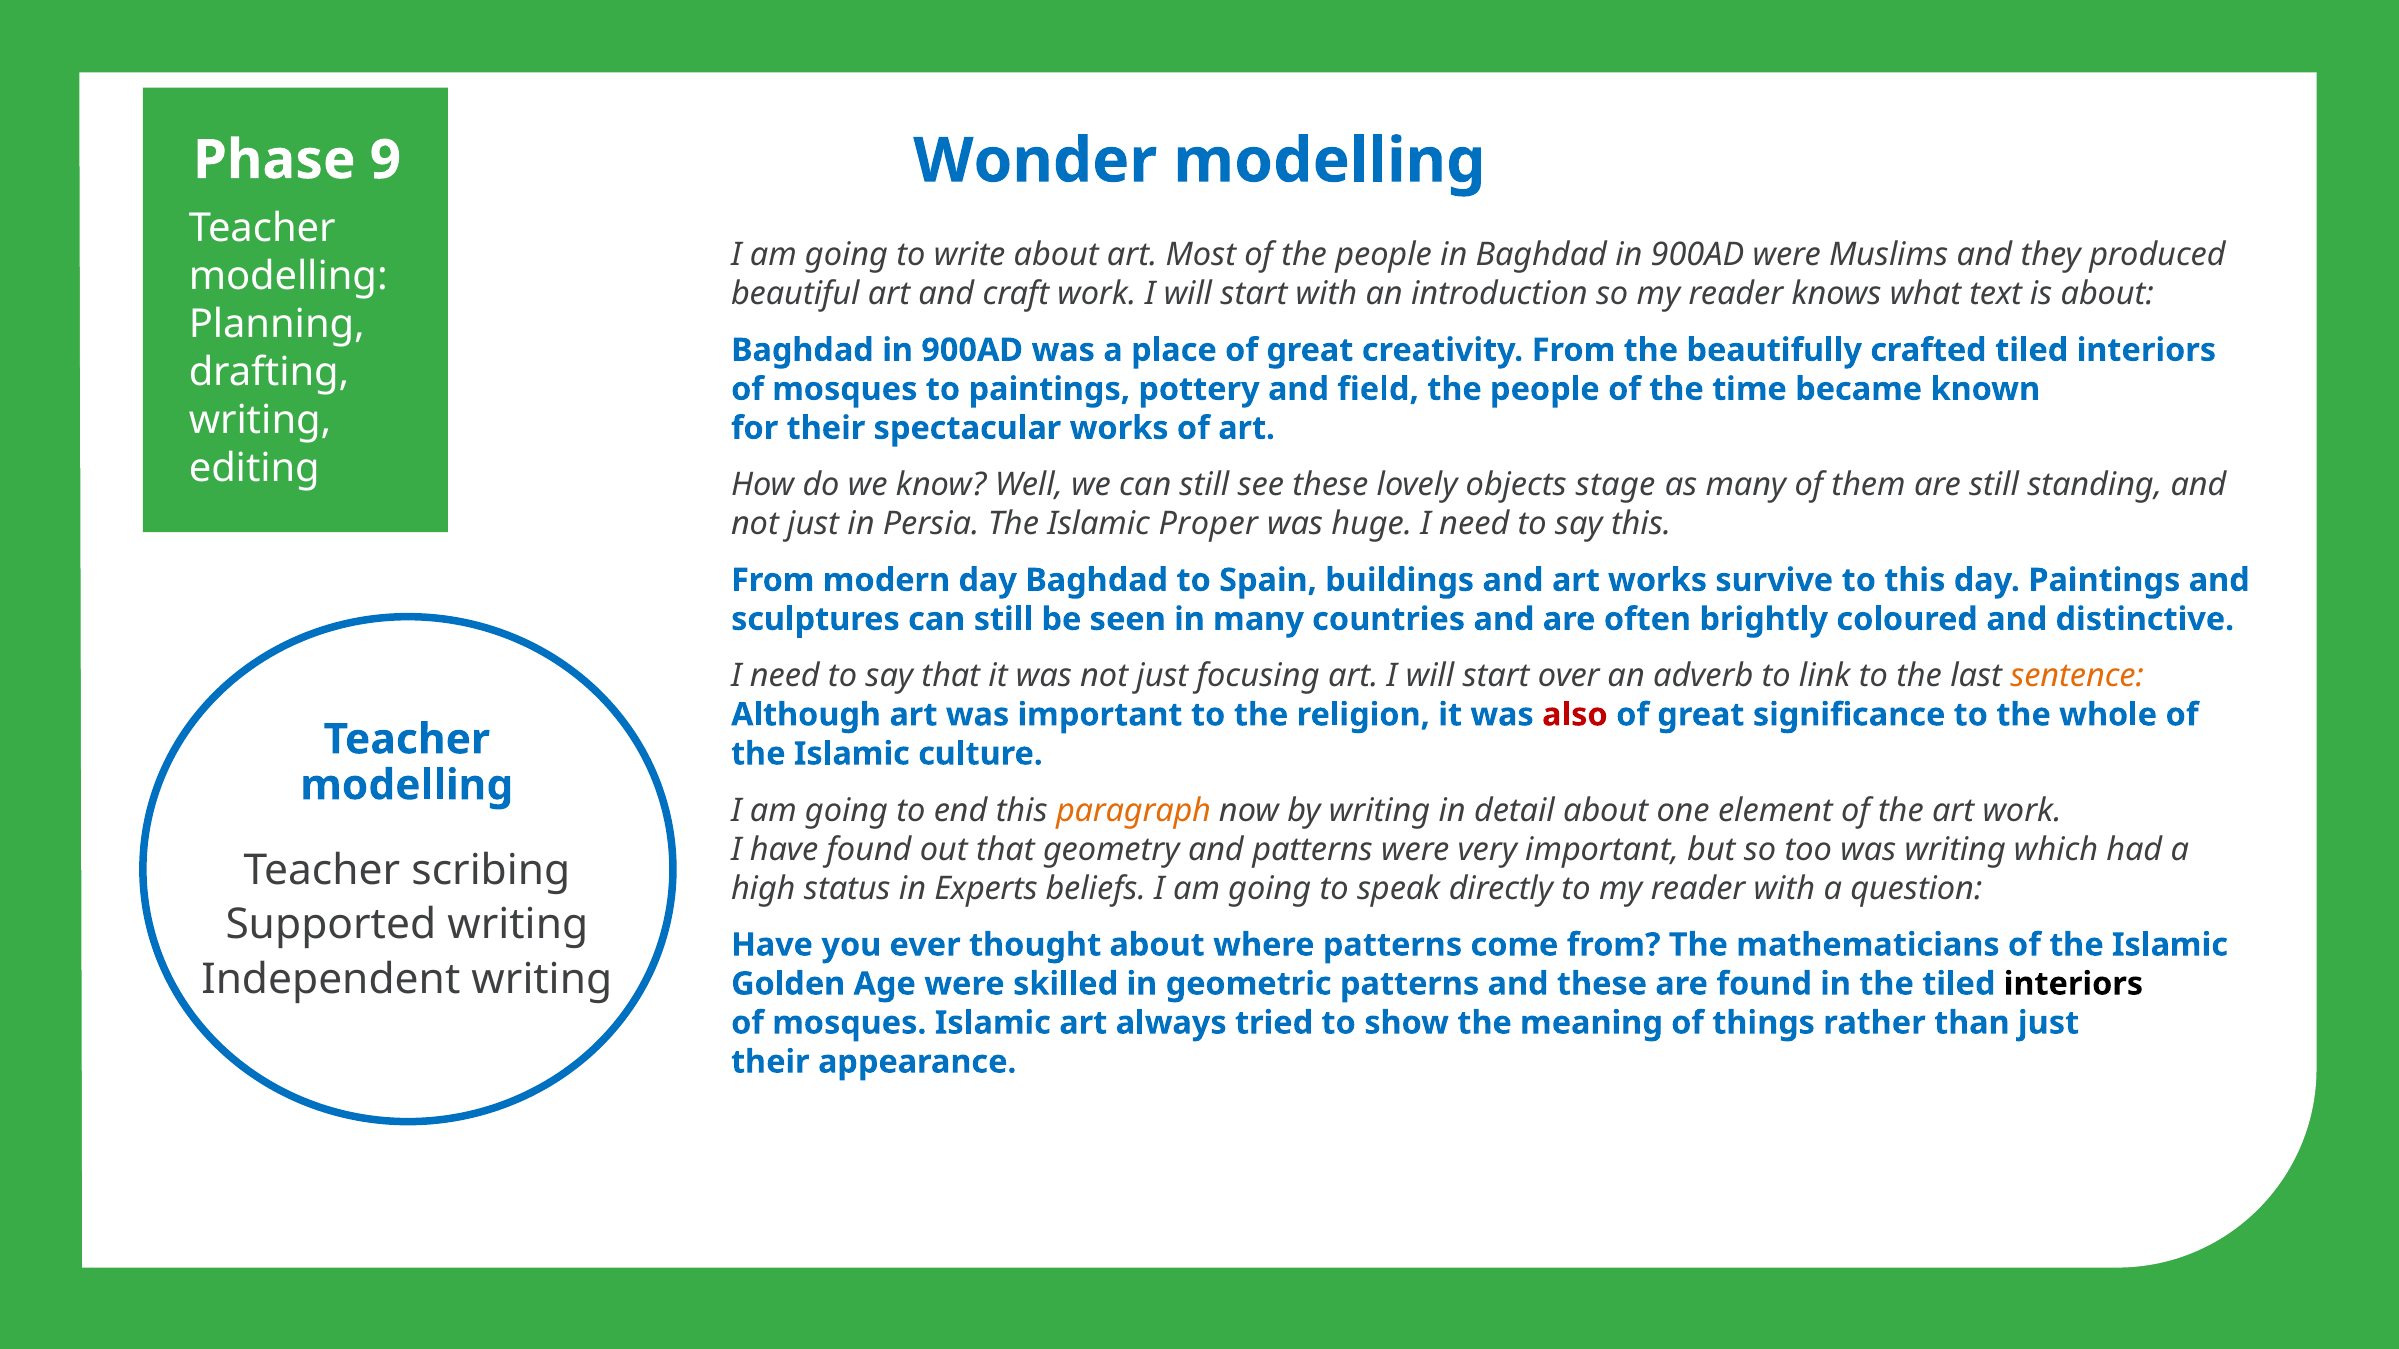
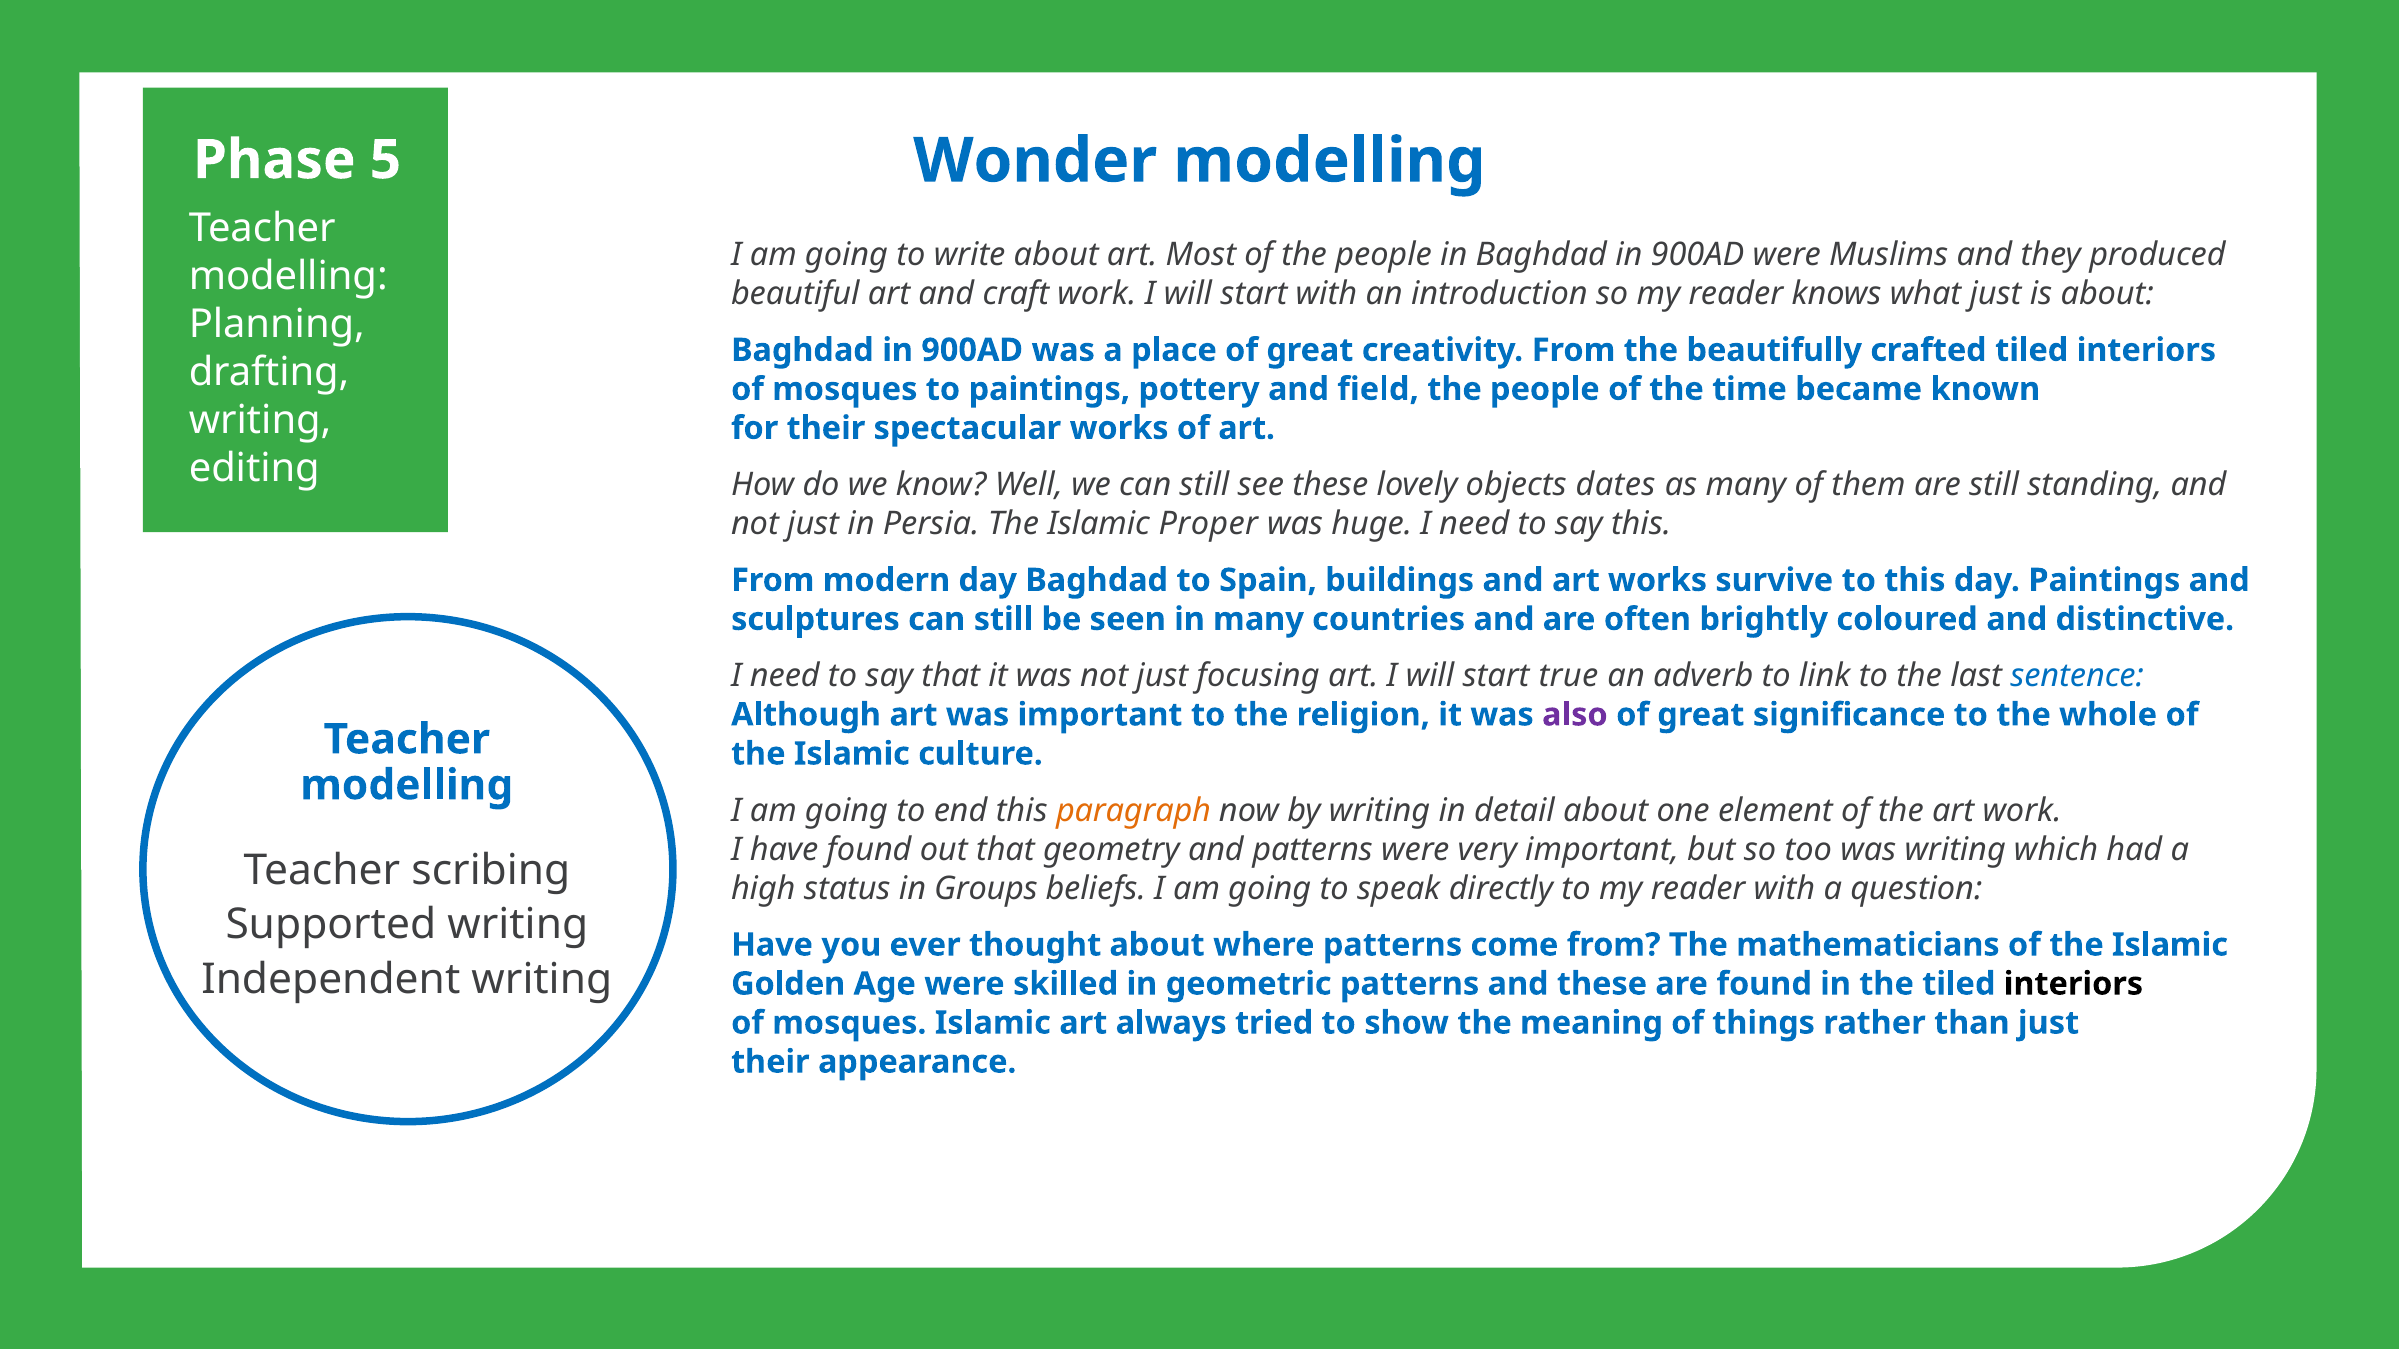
9: 9 -> 5
what text: text -> just
stage: stage -> dates
over: over -> true
sentence colour: orange -> blue
also colour: red -> purple
Experts: Experts -> Groups
